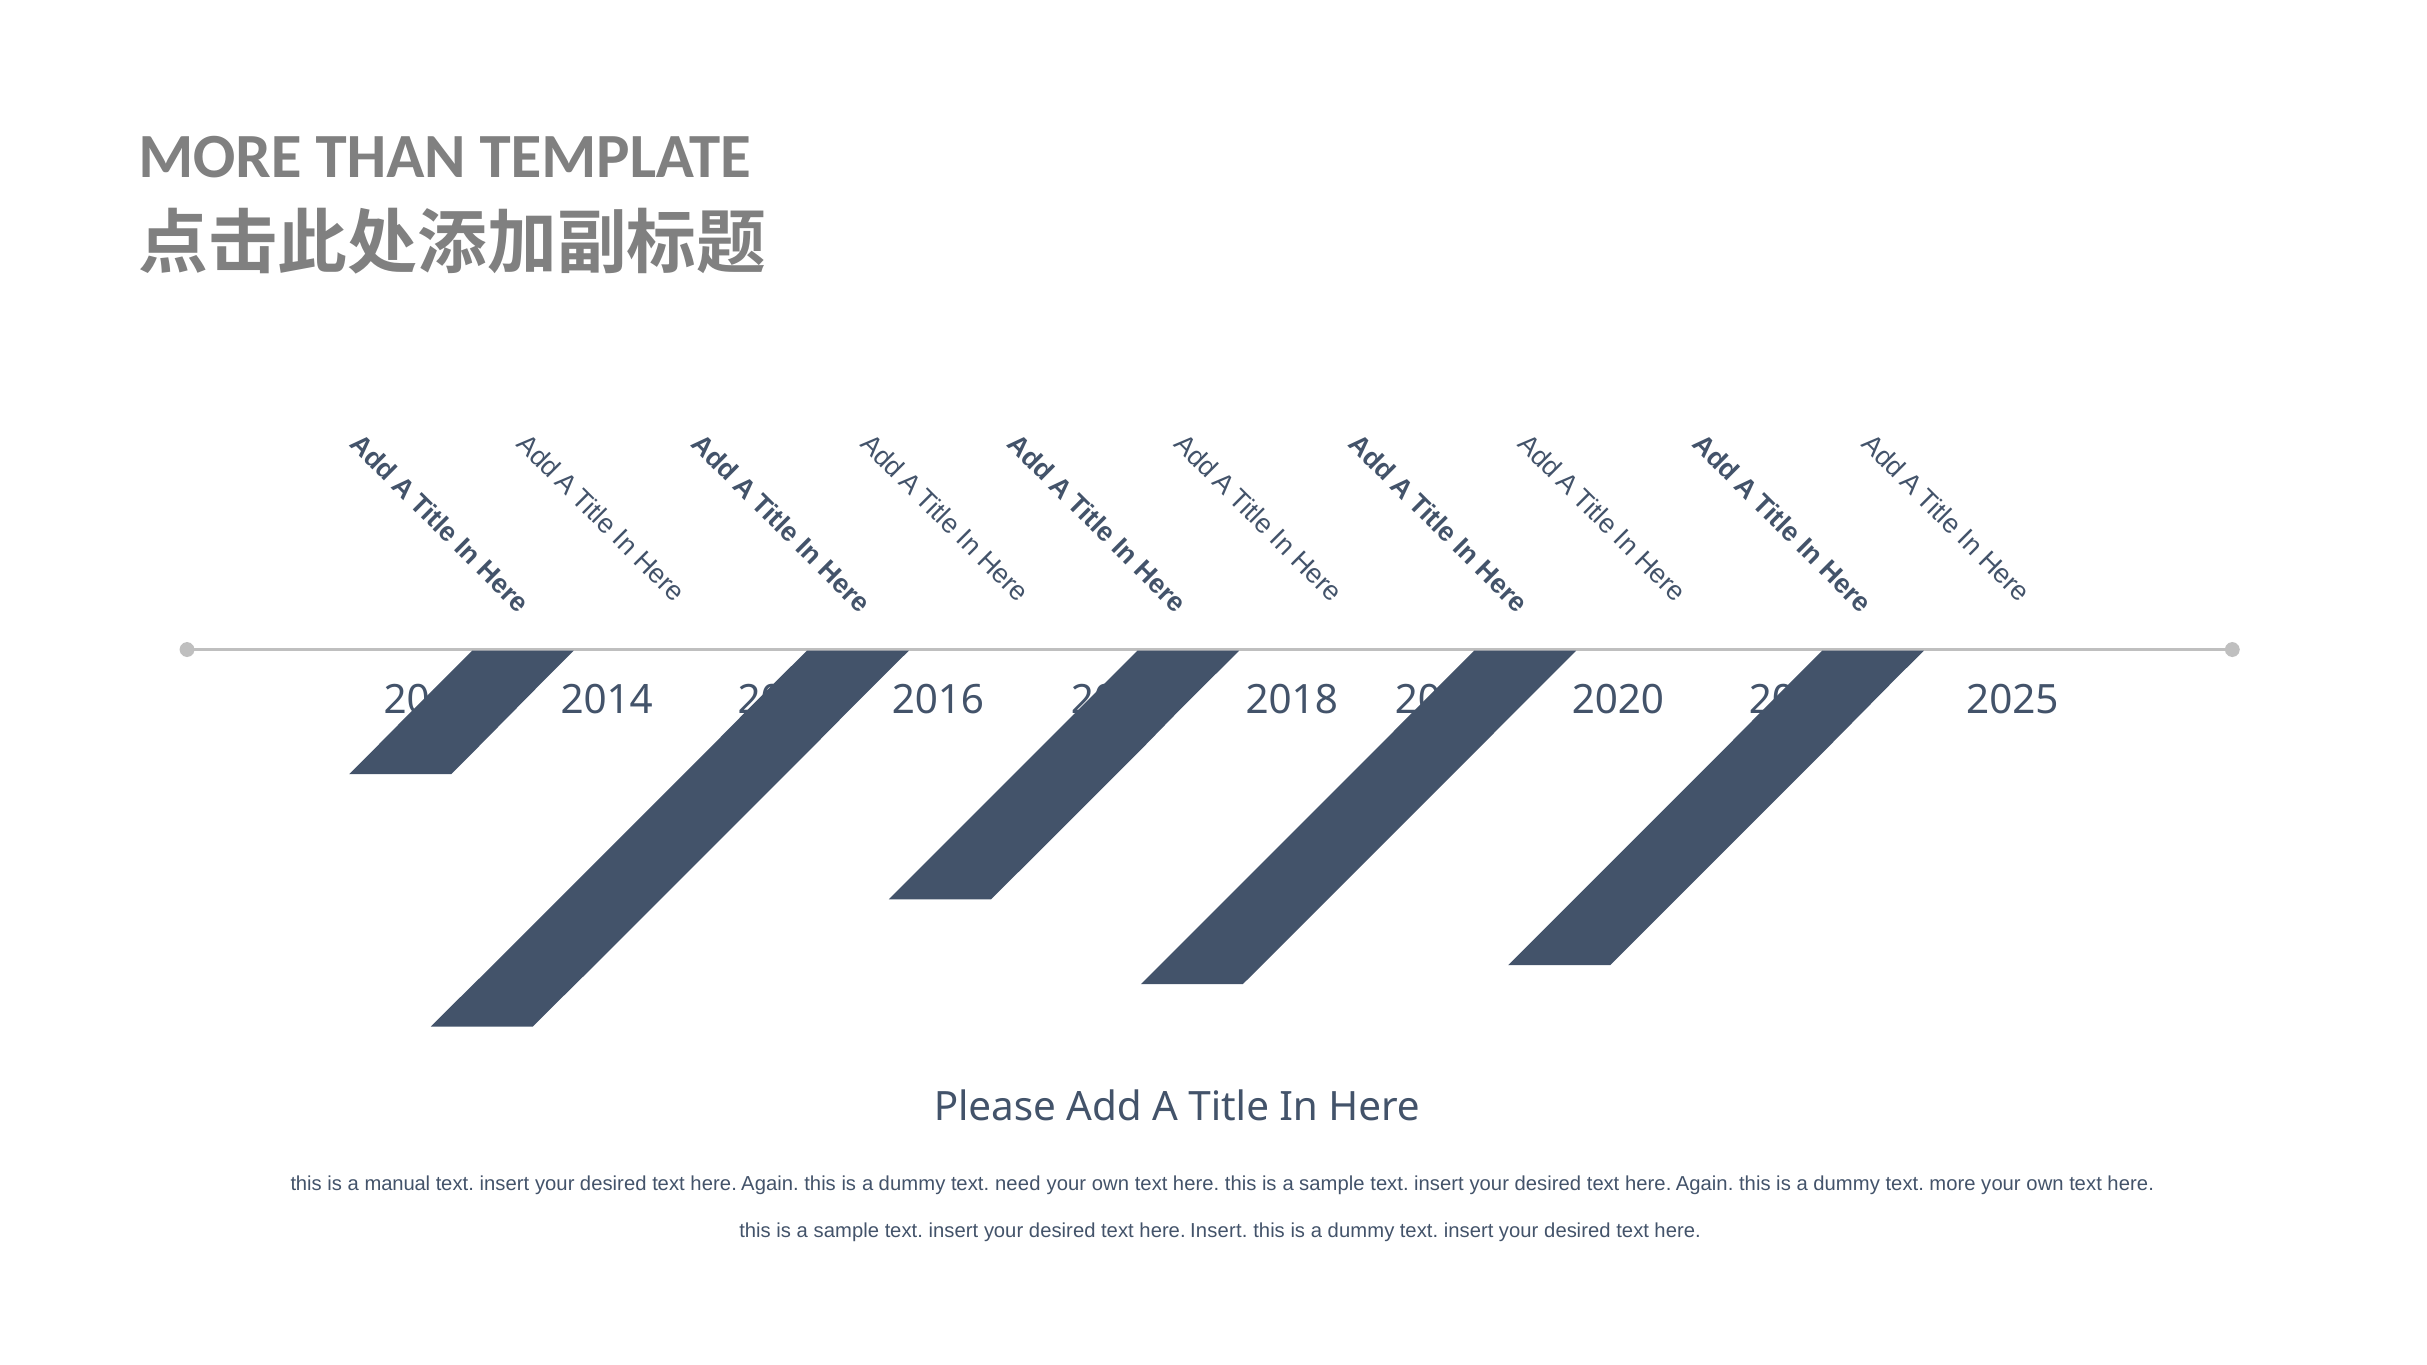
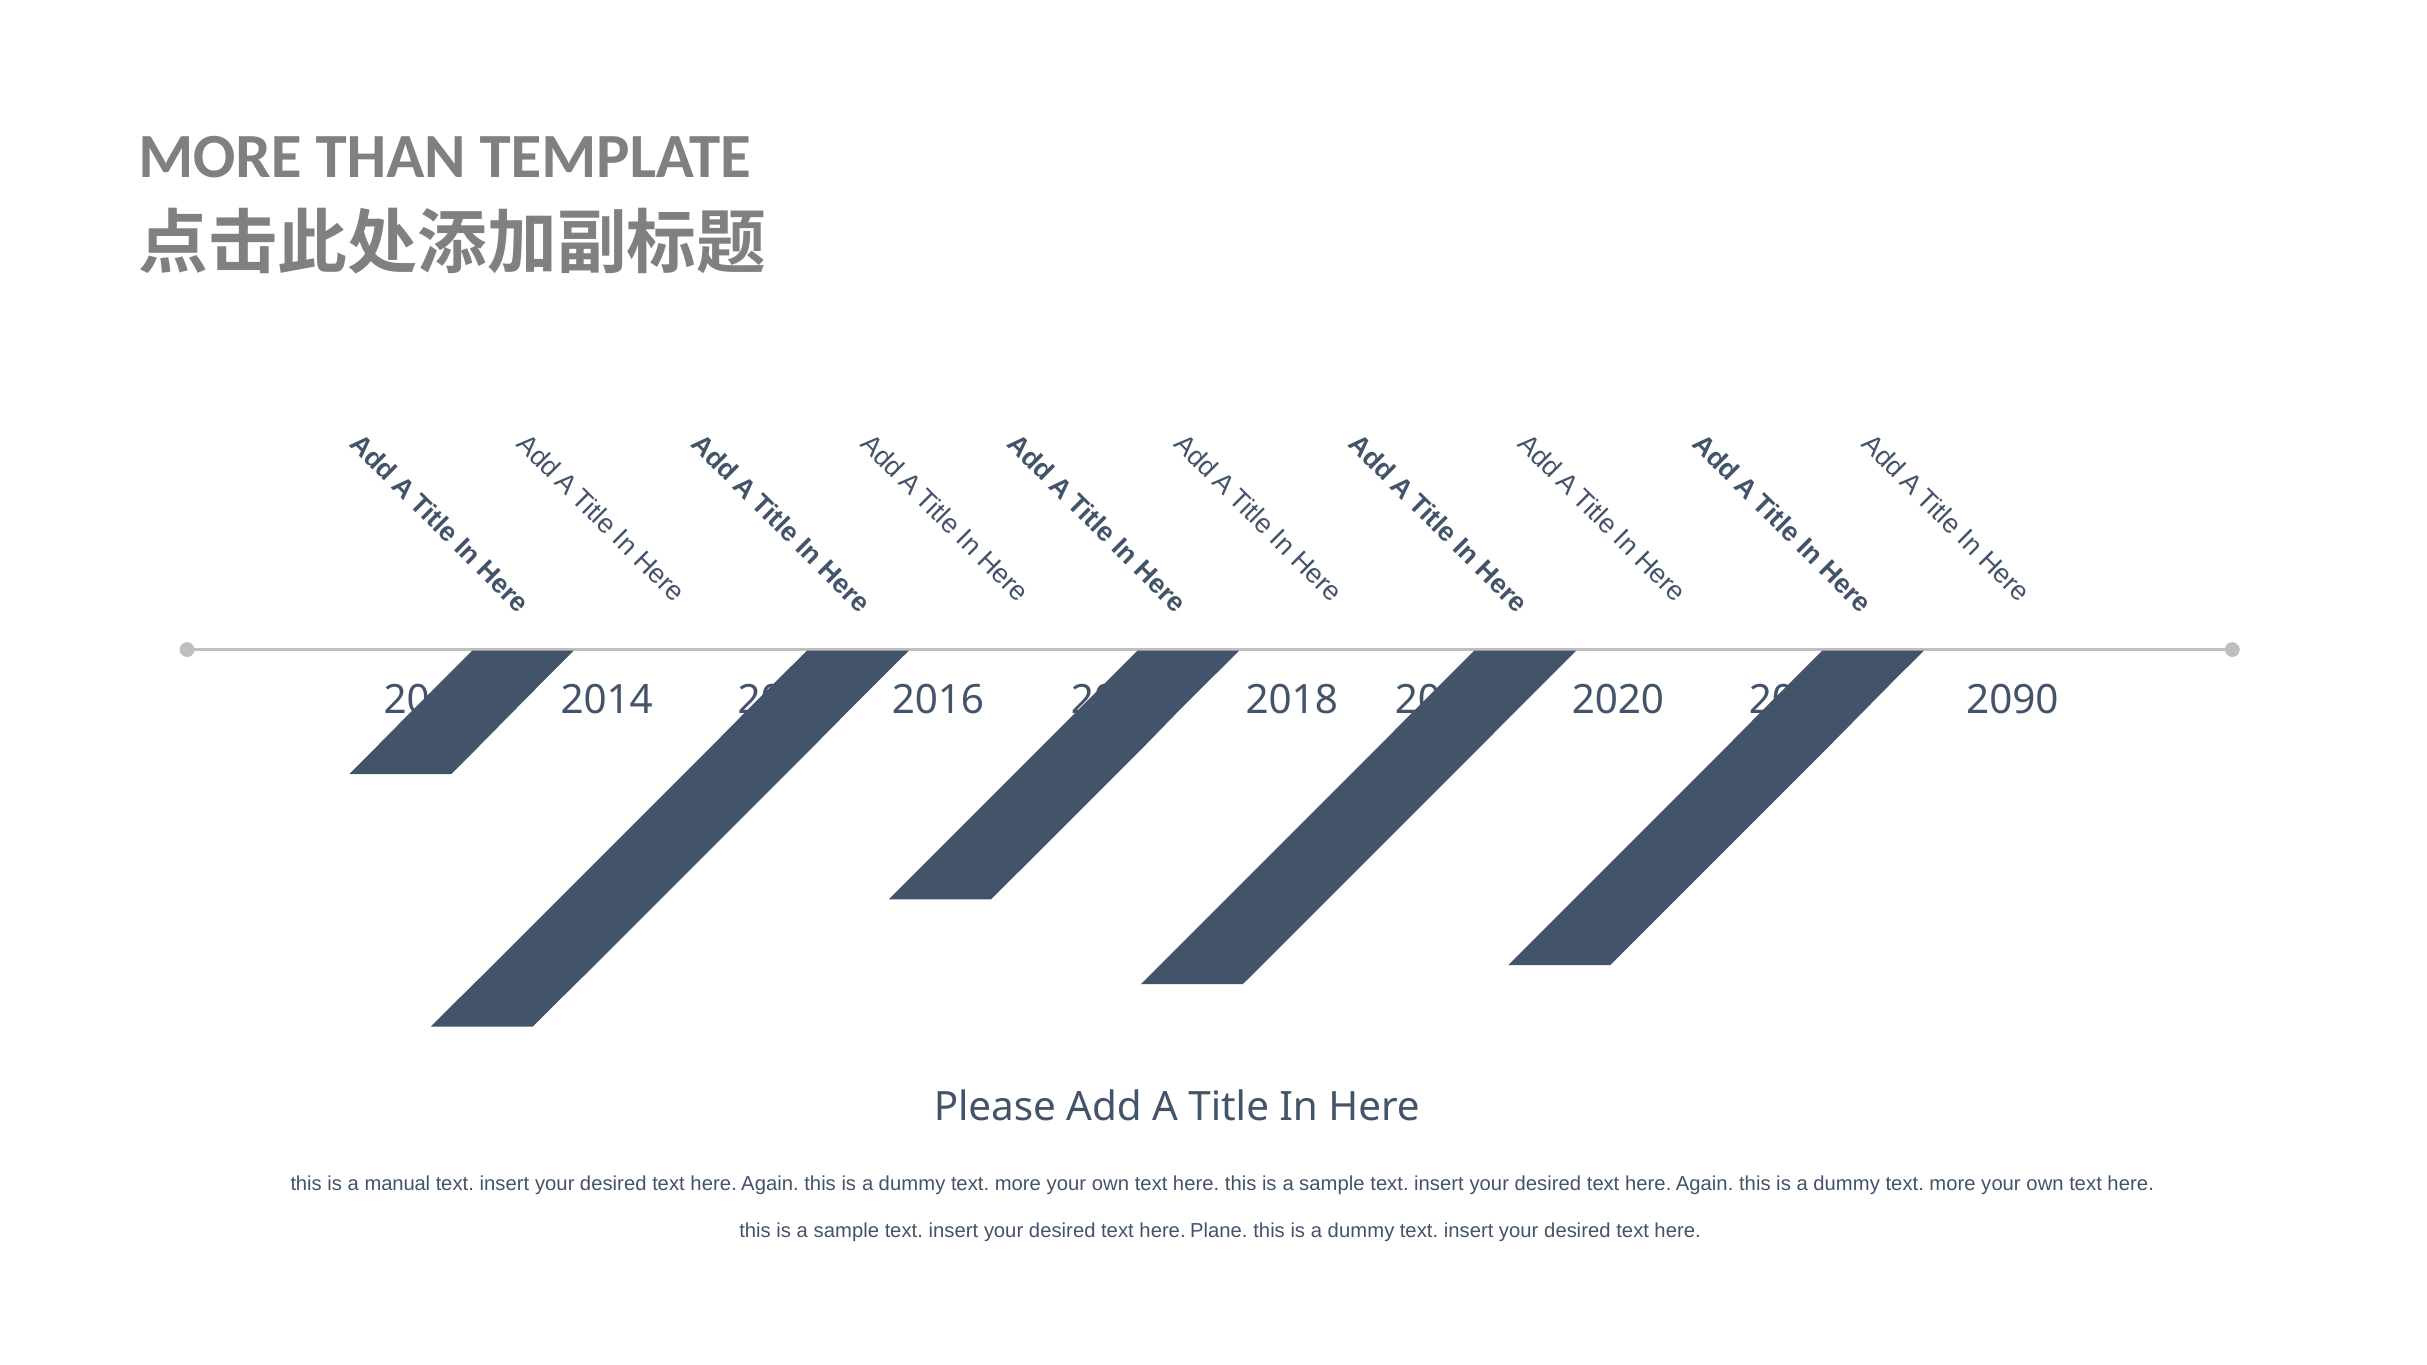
2025: 2025 -> 2090
need at (1018, 1184): need -> more
here Insert: Insert -> Plane
